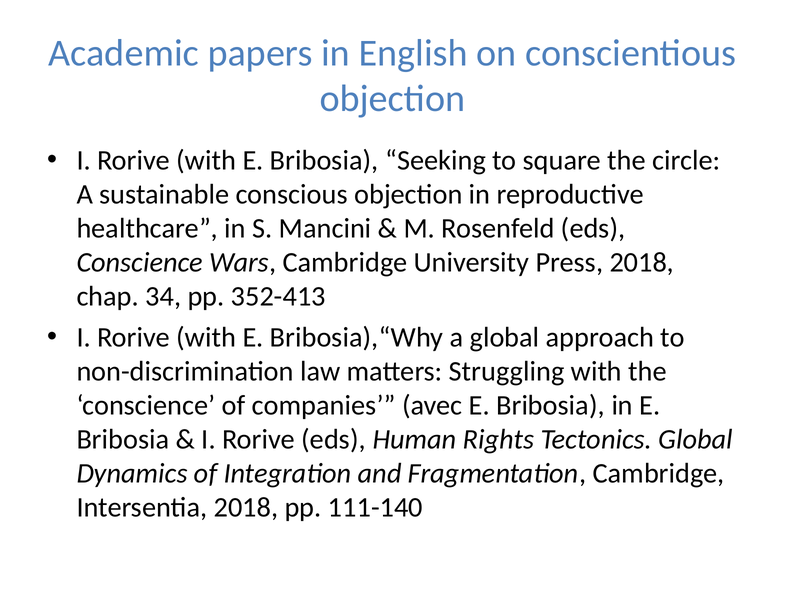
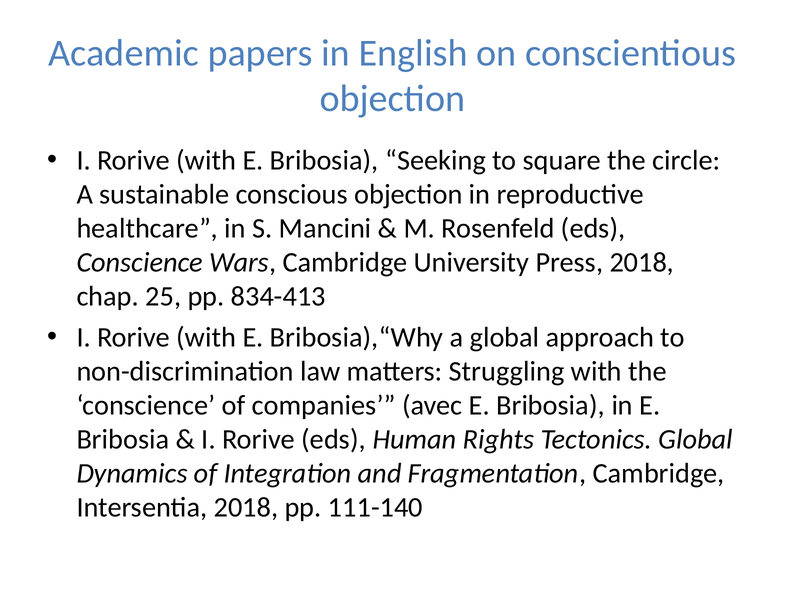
34: 34 -> 25
352-413: 352-413 -> 834-413
